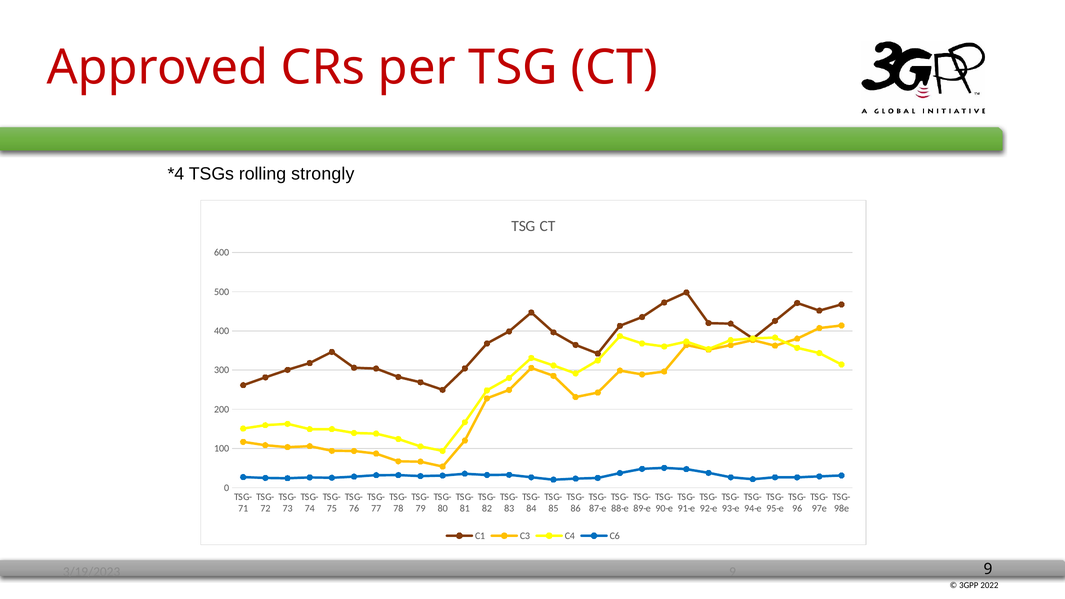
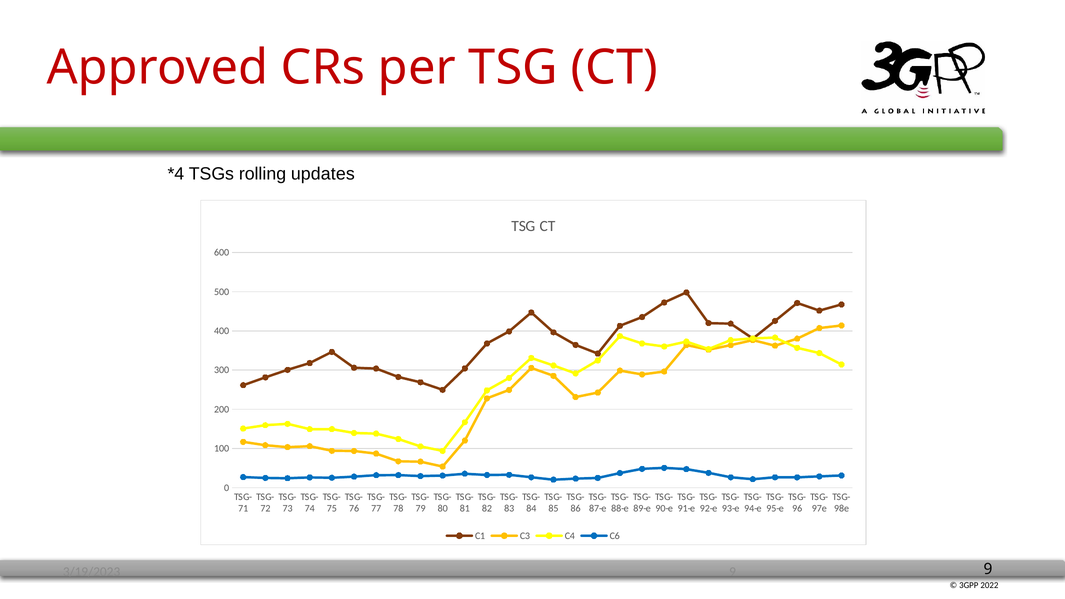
strongly: strongly -> updates
